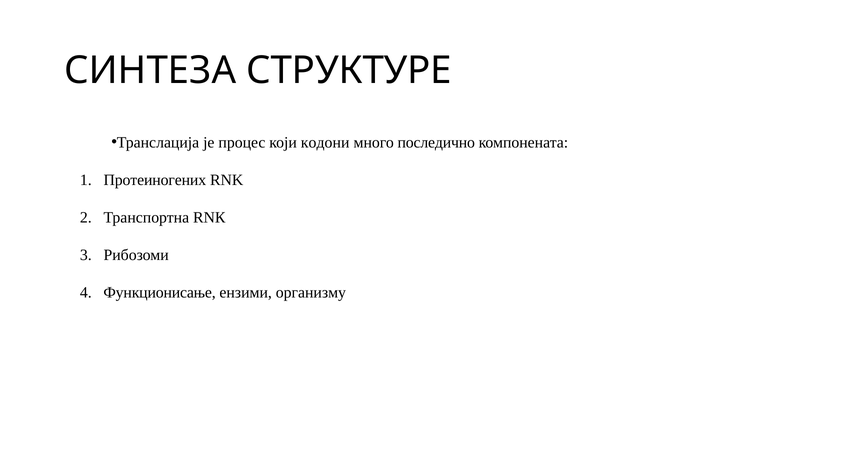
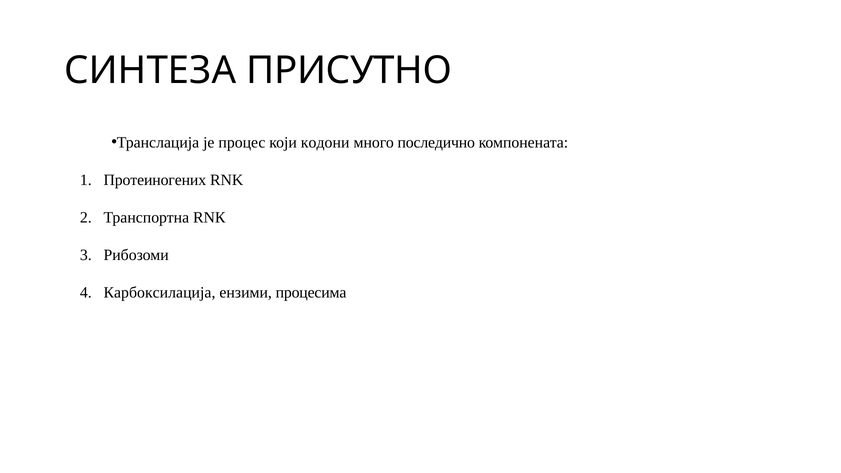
СТРУКТУРЕ: СТРУКТУРЕ -> ПРИСУТНО
Функционисање: Функционисање -> Карбоксилација
организму: организму -> процесима
